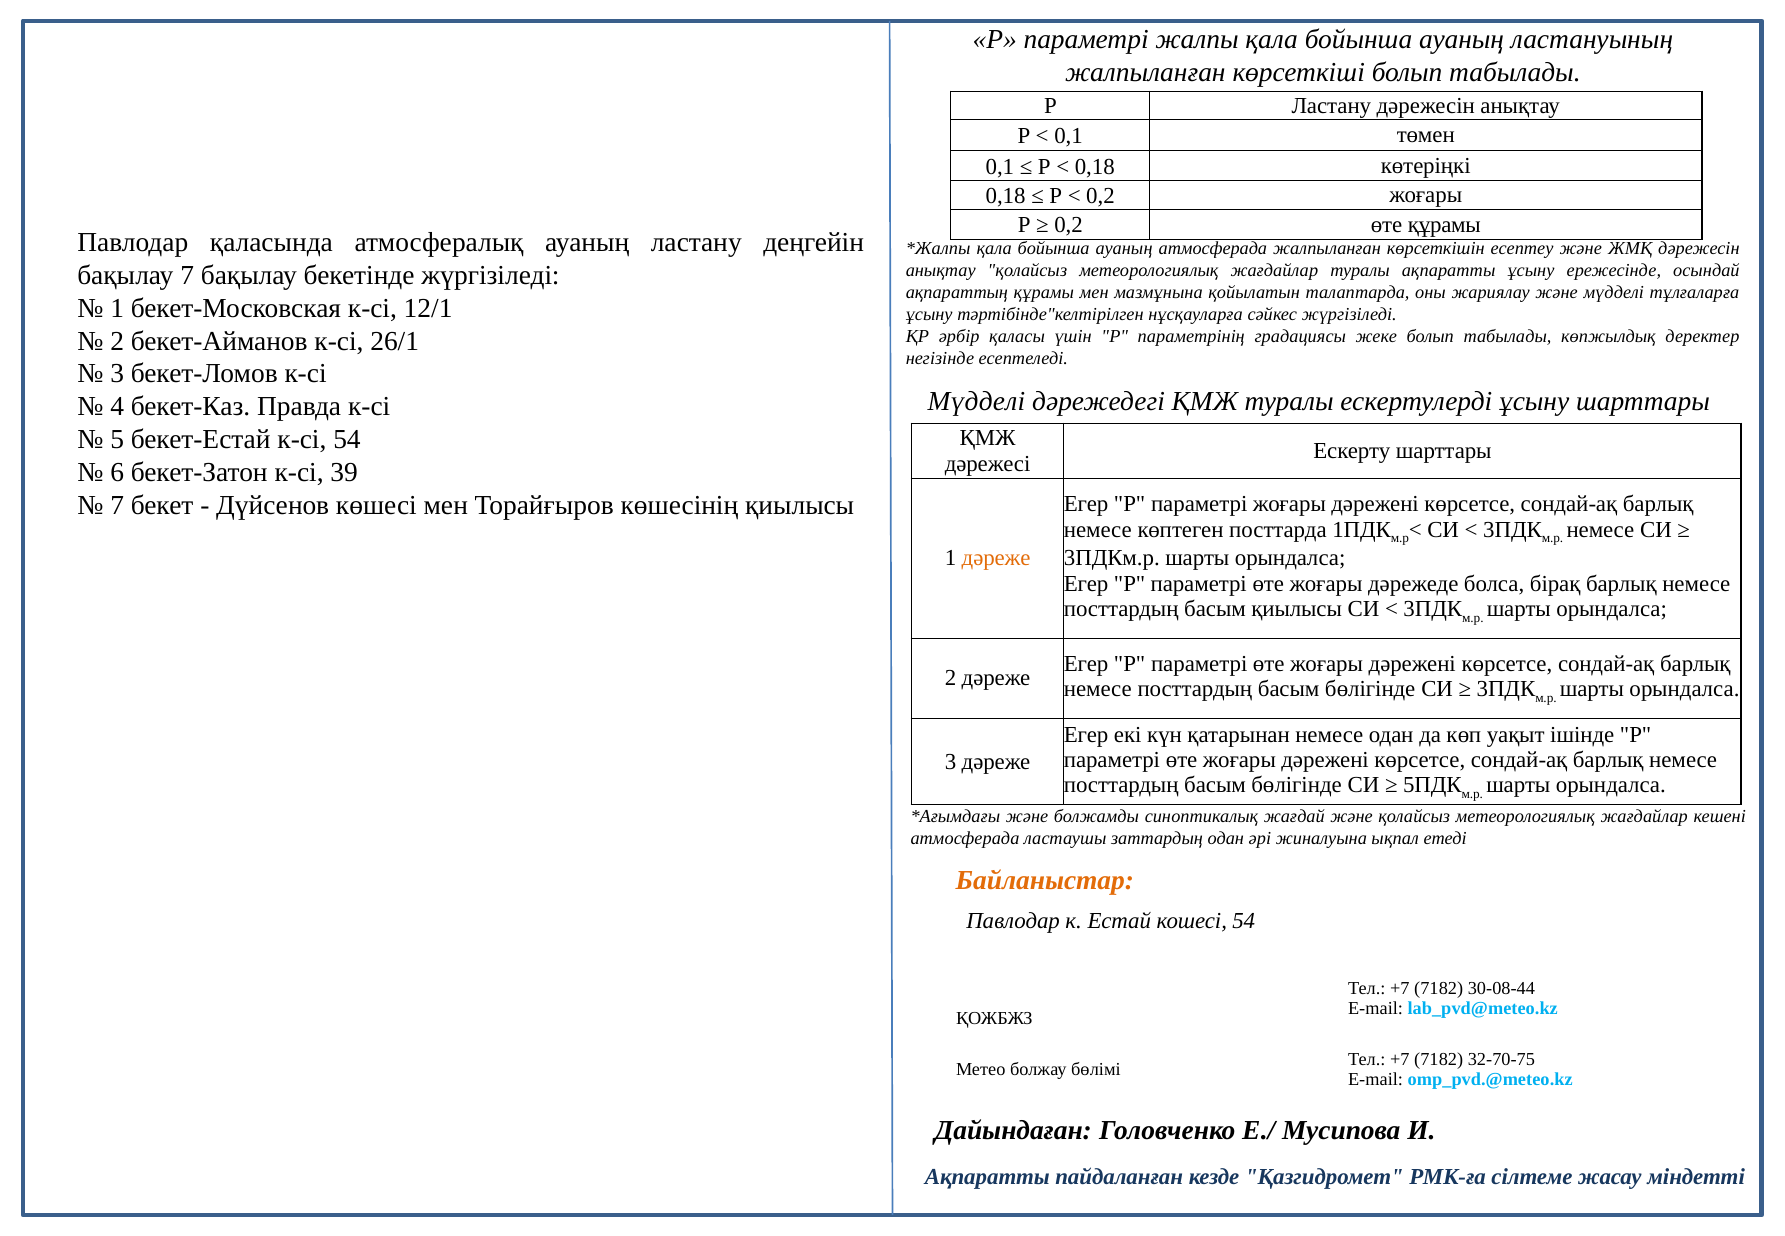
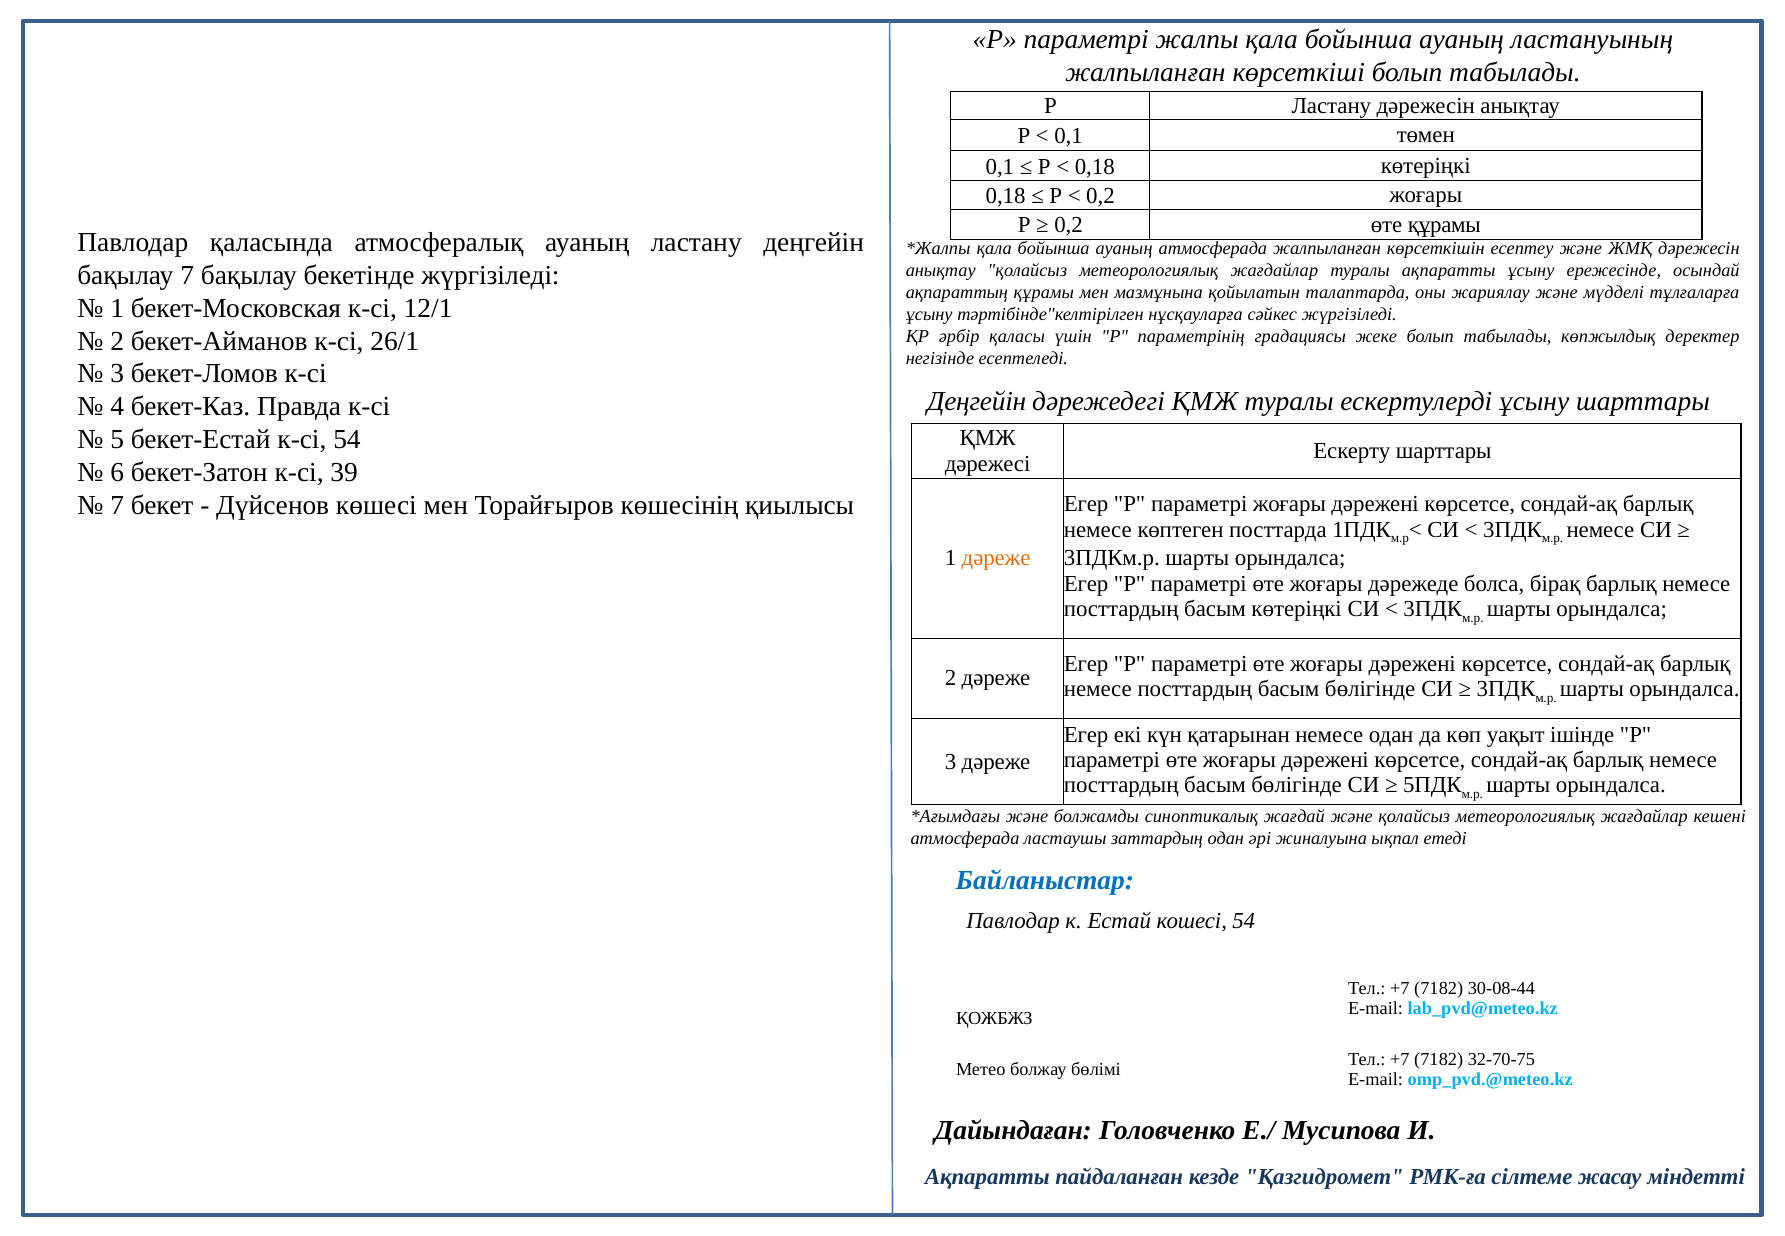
Мүдделі at (976, 401): Мүдделі -> Деңгейін
басым қиылысы: қиылысы -> көтеріңкі
Байланыстар colour: orange -> blue
